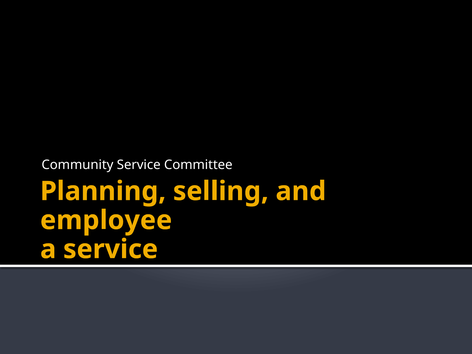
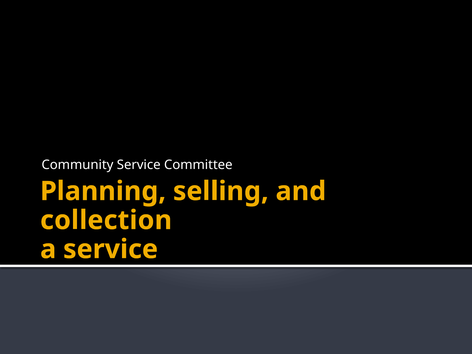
employee: employee -> collection
